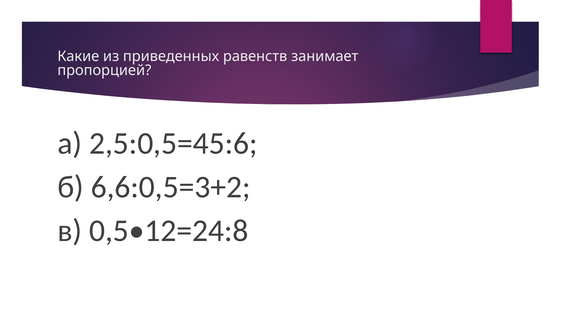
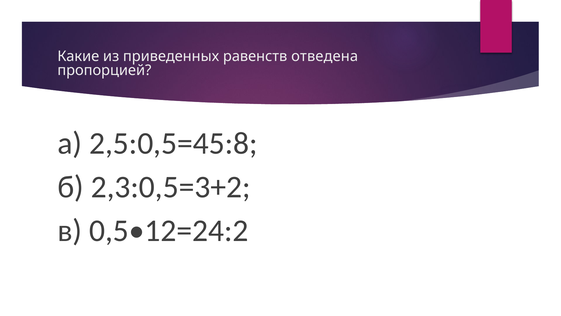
занимает: занимает -> отведена
2,5:0,5=45:6: 2,5:0,5=45:6 -> 2,5:0,5=45:8
6,6:0,5=3+2: 6,6:0,5=3+2 -> 2,3:0,5=3+2
0,5•12=24:8: 0,5•12=24:8 -> 0,5•12=24:2
